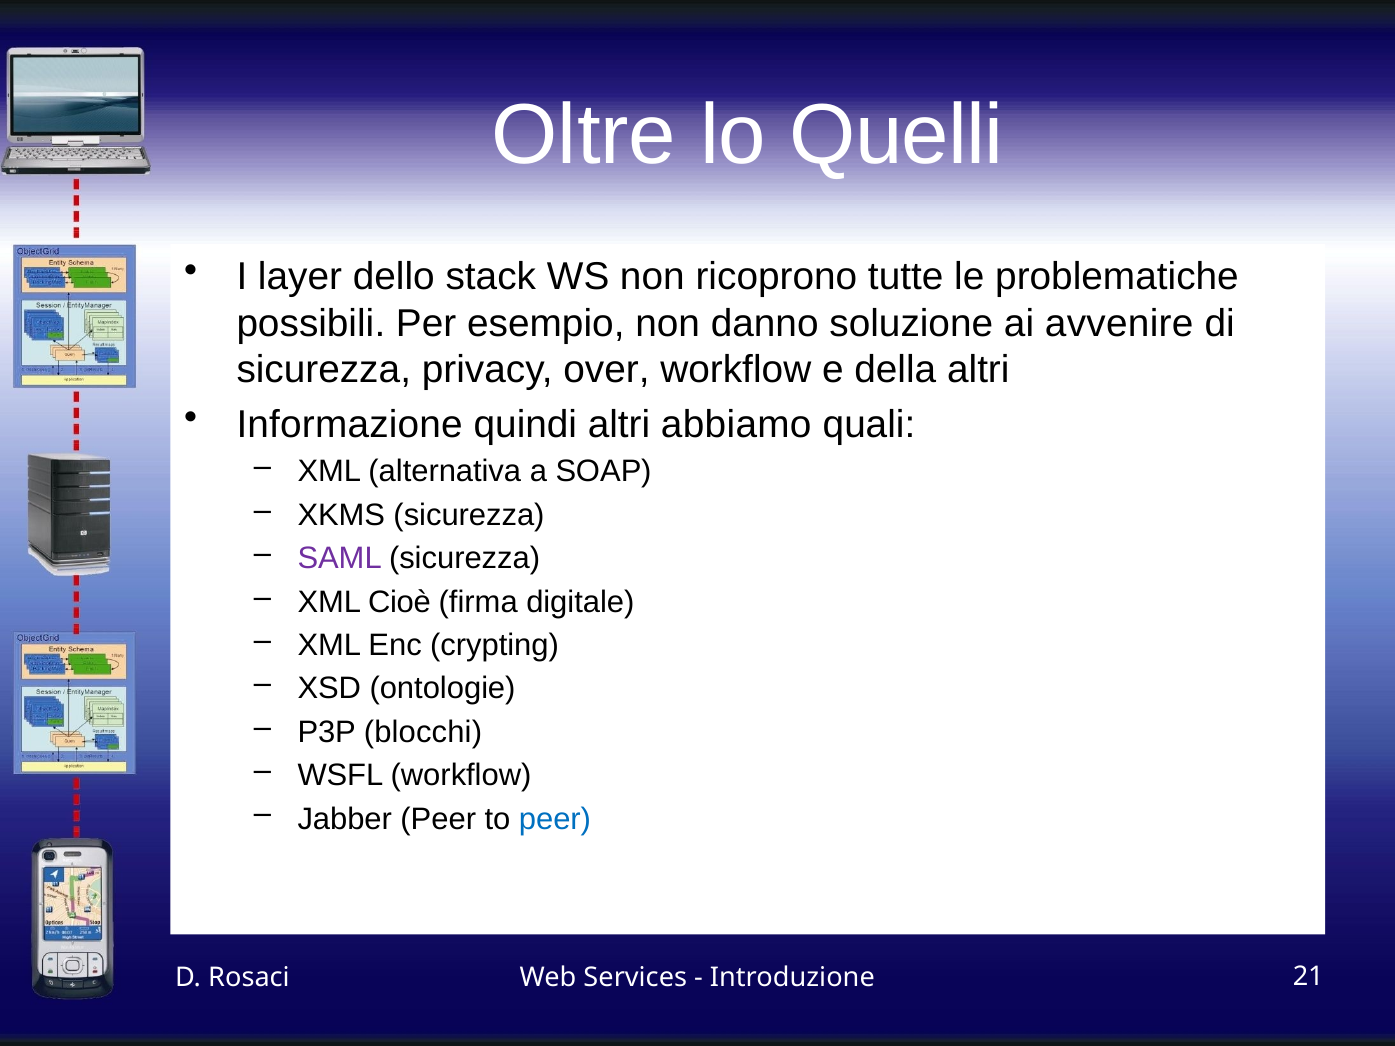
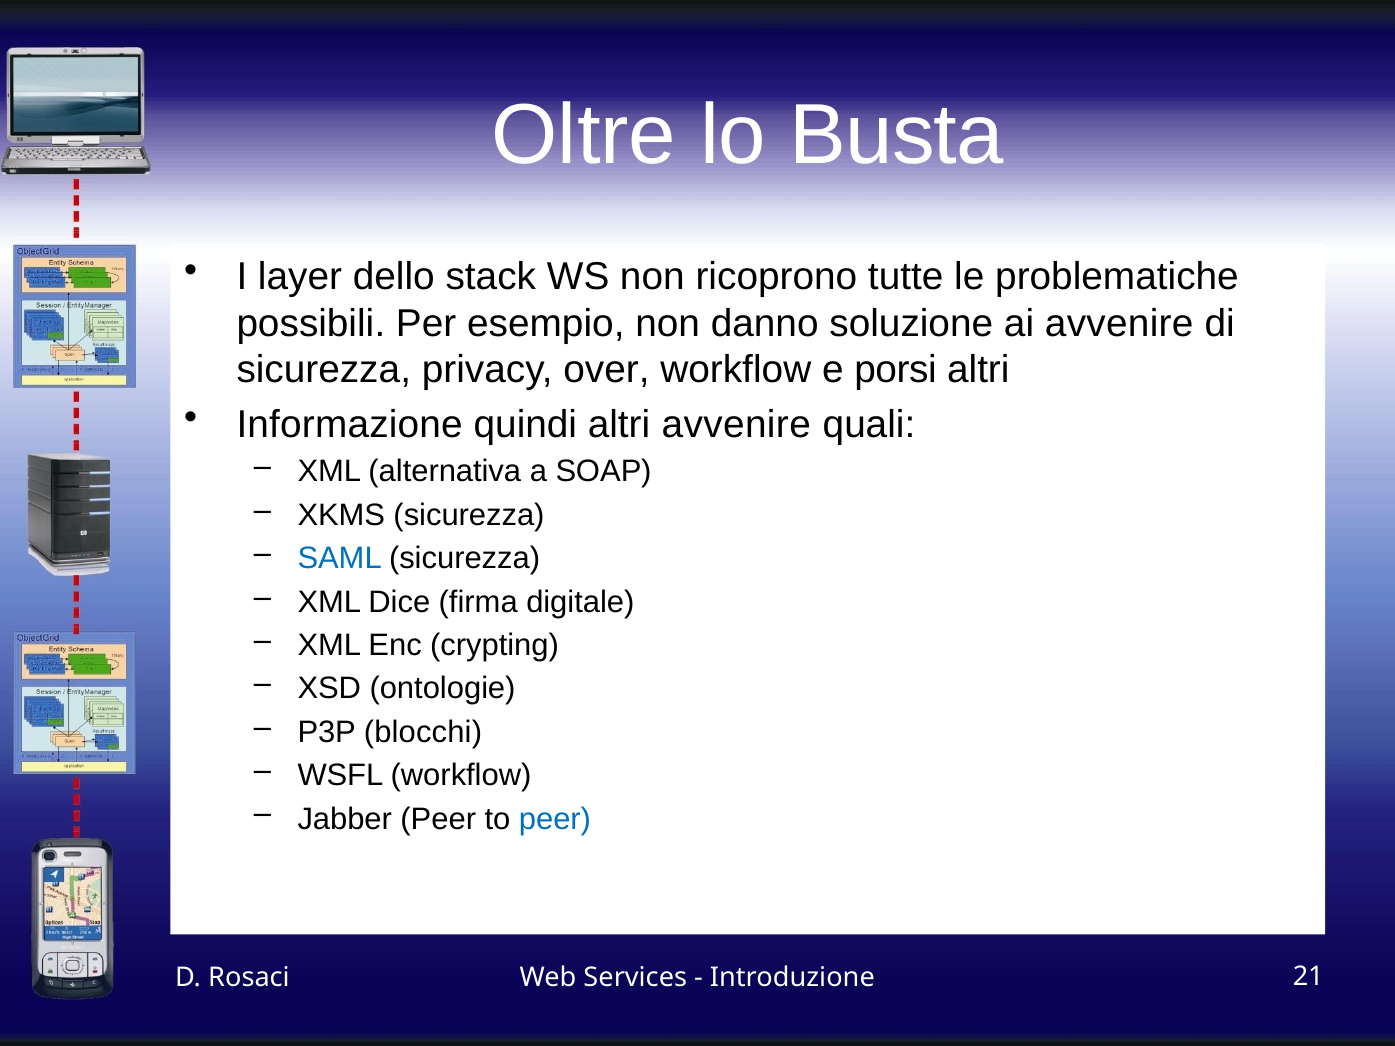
Quelli: Quelli -> Busta
della: della -> porsi
altri abbiamo: abbiamo -> avvenire
SAML colour: purple -> blue
Cioè: Cioè -> Dice
